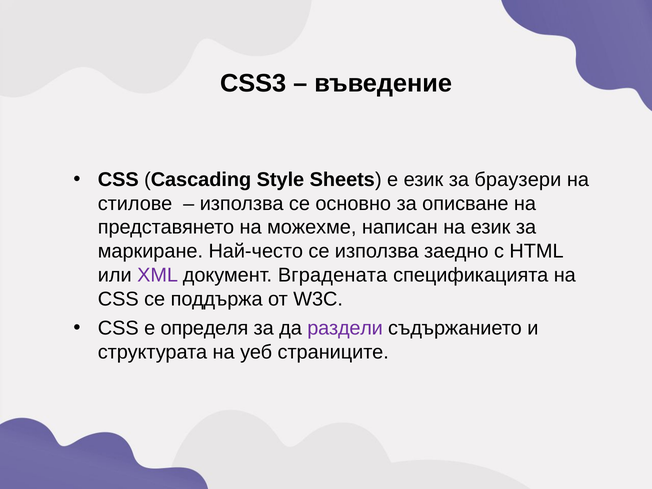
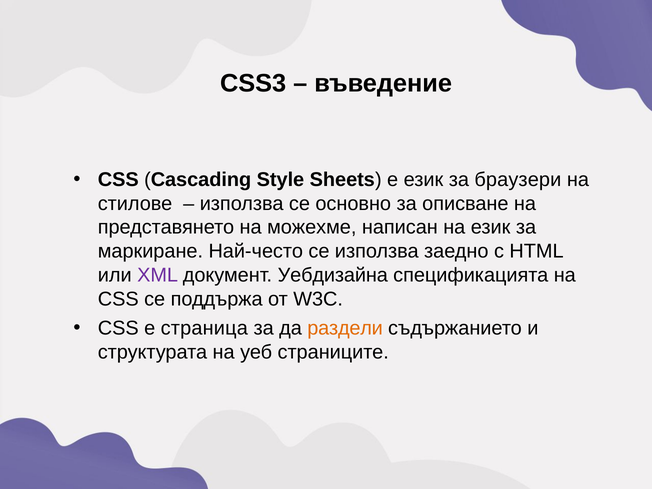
Вградената: Вградената -> Уебдизайна
определя: определя -> страница
раздели colour: purple -> orange
